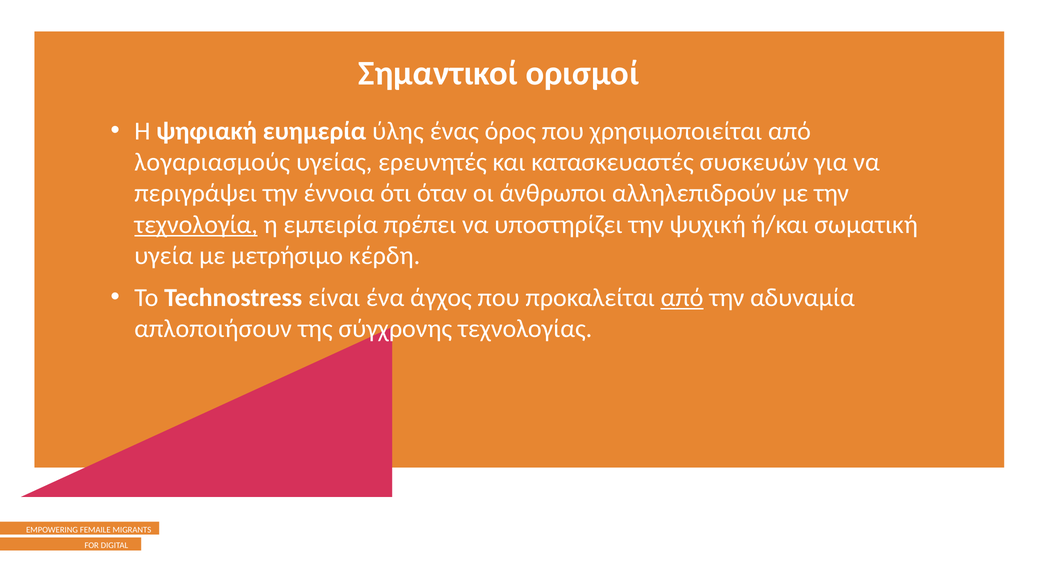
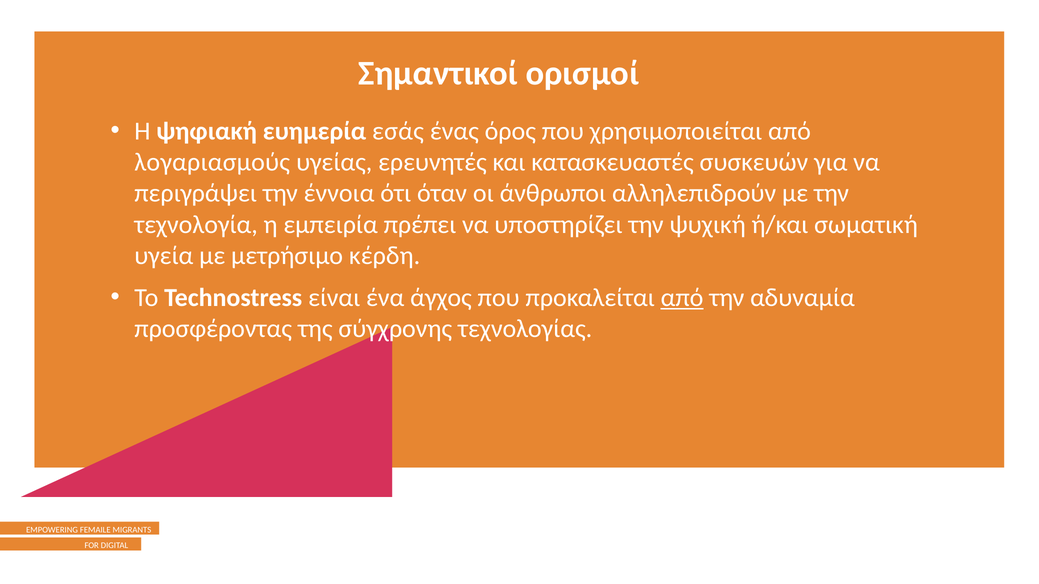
ύλης: ύλης -> εσάς
τεχνολογία underline: present -> none
απλοποιήσουν: απλοποιήσουν -> προσφέροντας
